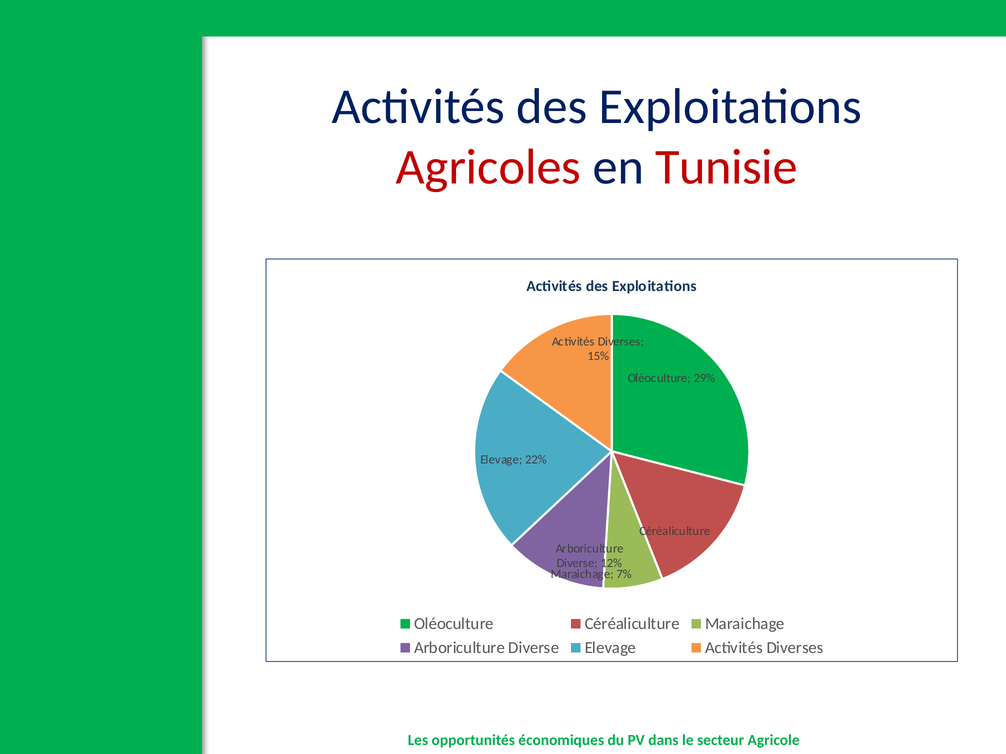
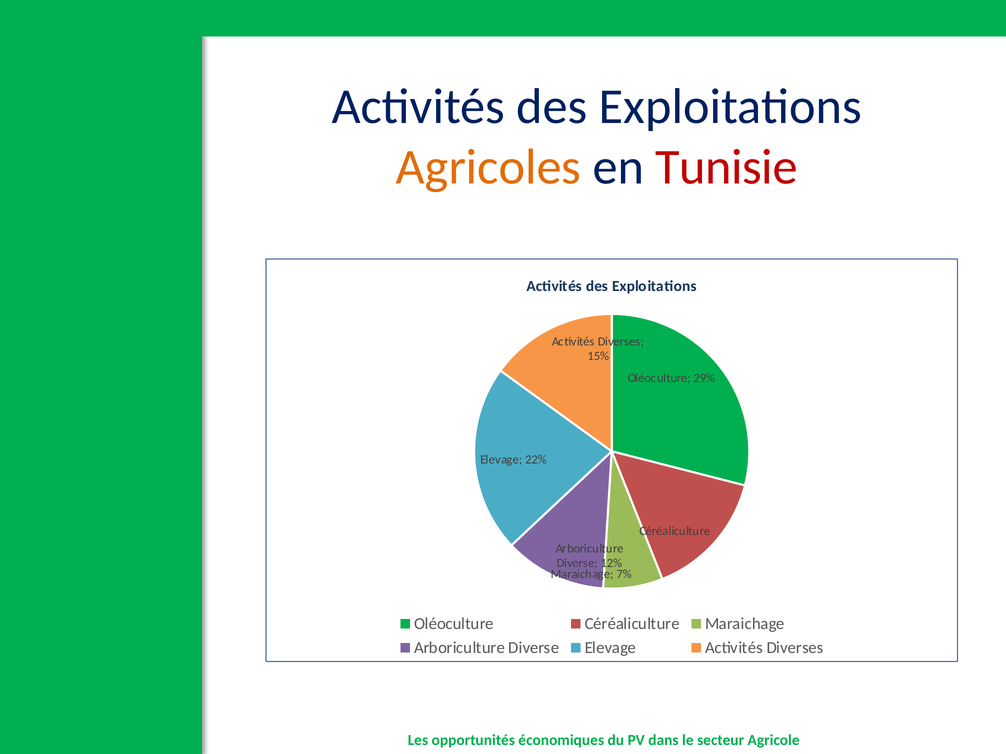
Agricoles colour: red -> orange
